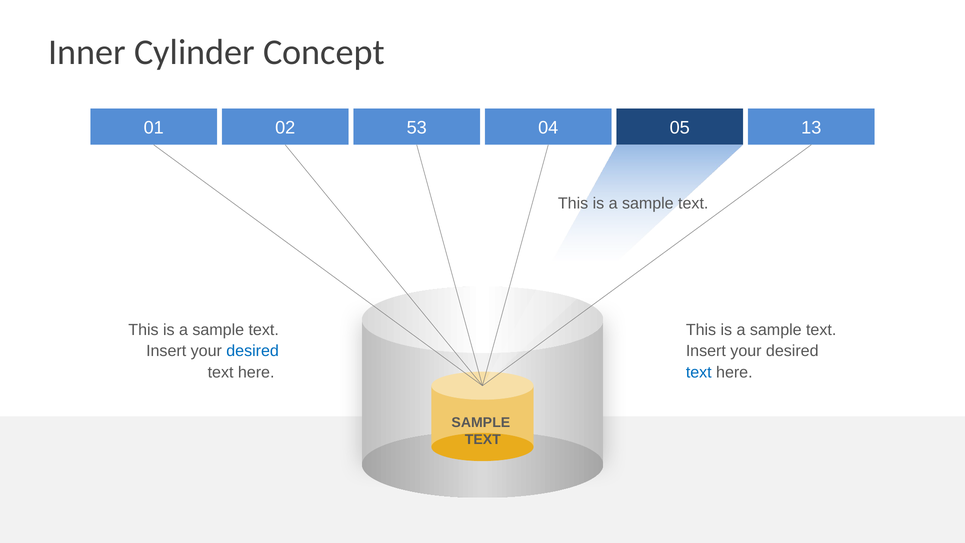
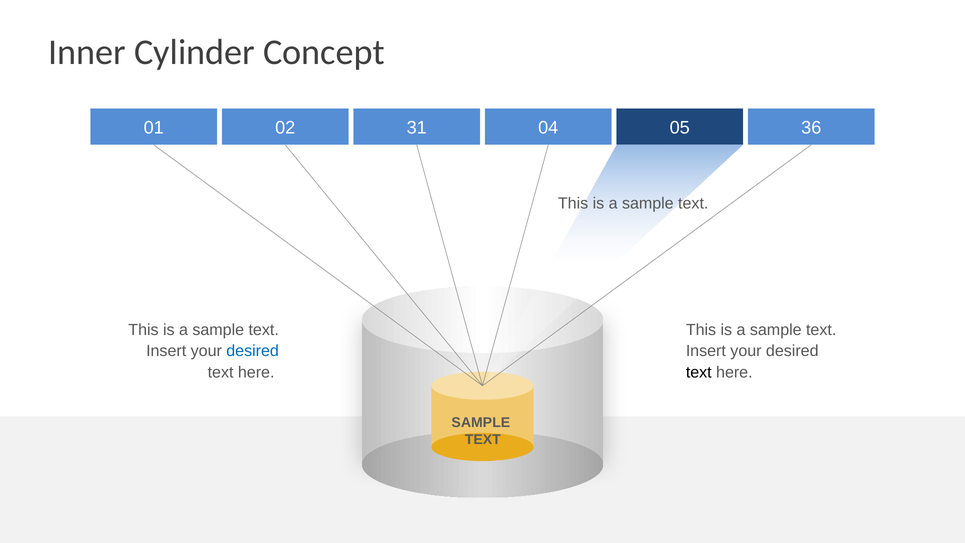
53: 53 -> 31
13: 13 -> 36
text at (699, 372) colour: blue -> black
